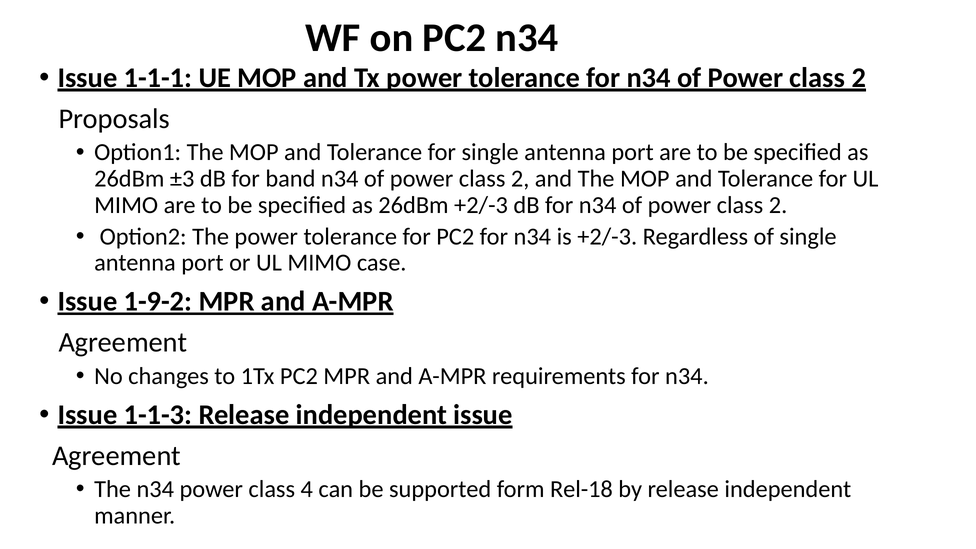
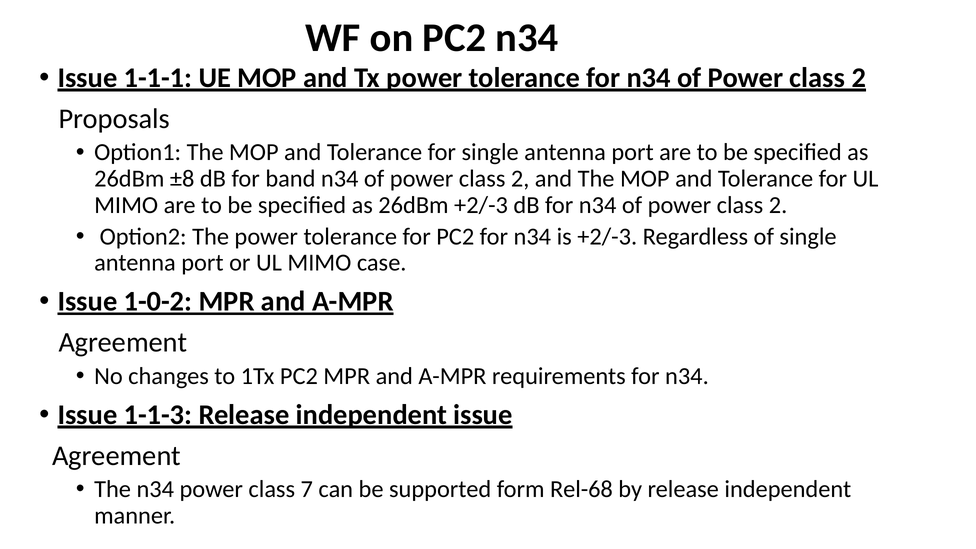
±3: ±3 -> ±8
1-9-2: 1-9-2 -> 1-0-2
4: 4 -> 7
Rel-18: Rel-18 -> Rel-68
